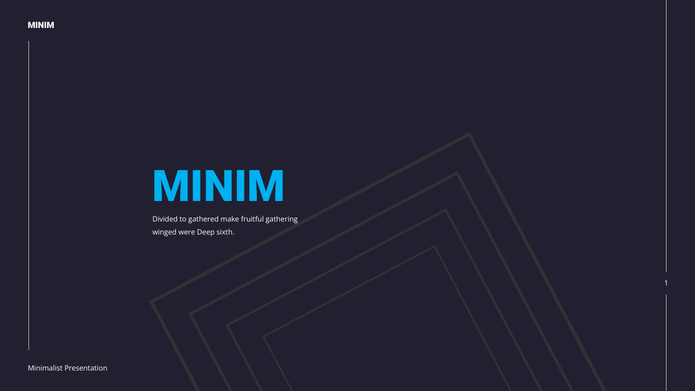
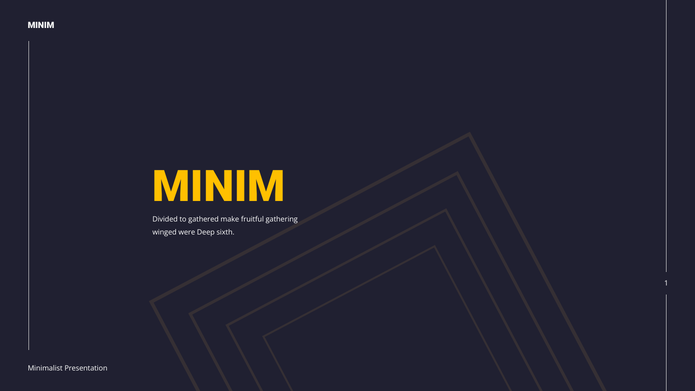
MINIM at (219, 187) colour: light blue -> yellow
